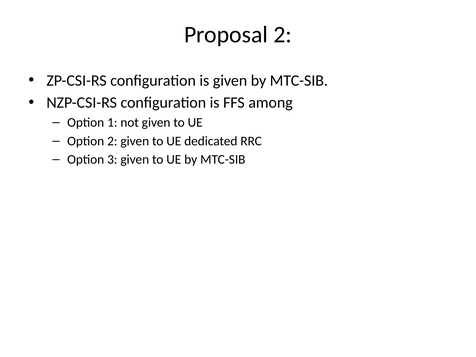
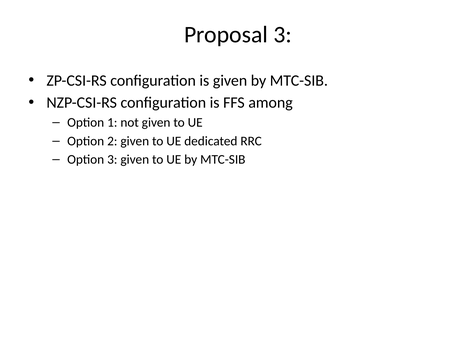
Proposal 2: 2 -> 3
